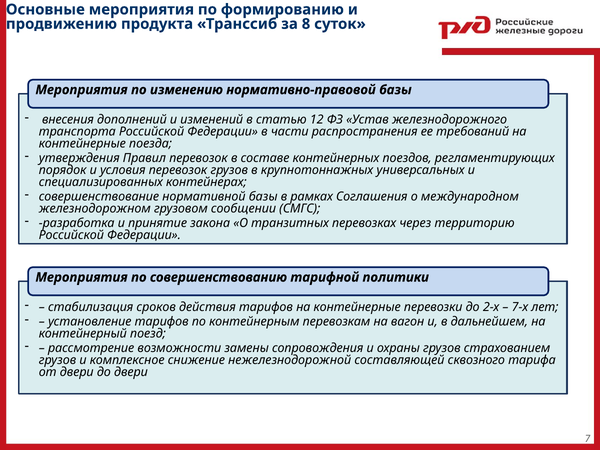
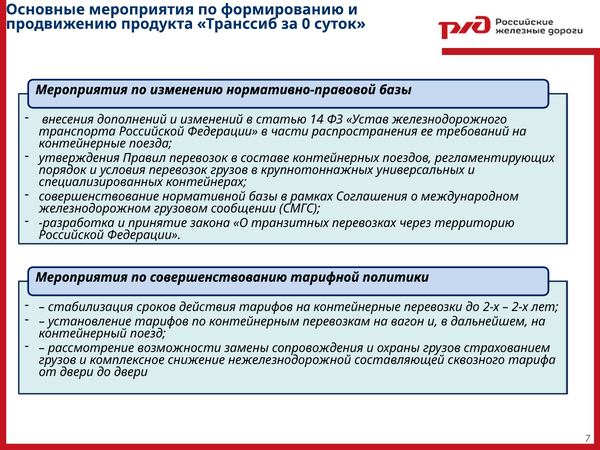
8: 8 -> 0
12: 12 -> 14
7-х at (520, 307): 7-х -> 2-х
